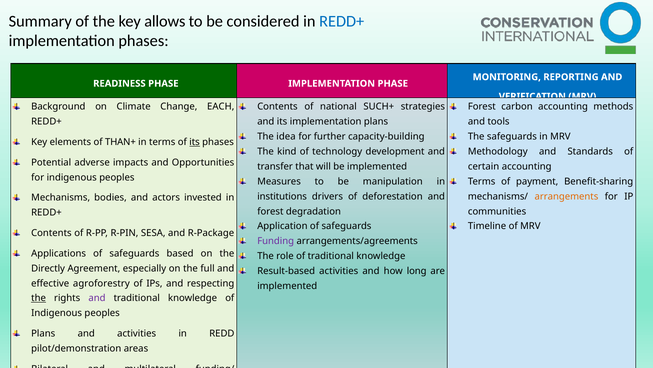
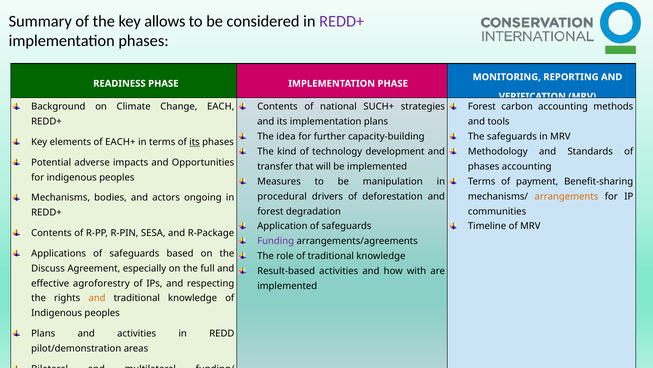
REDD+ at (342, 21) colour: blue -> purple
THAN+: THAN+ -> EACH+
certain at (484, 166): certain -> phases
institutions: institutions -> procedural
invested: invested -> ongoing
Directly: Directly -> Discuss
long: long -> with
the at (39, 298) underline: present -> none
and at (97, 298) colour: purple -> orange
